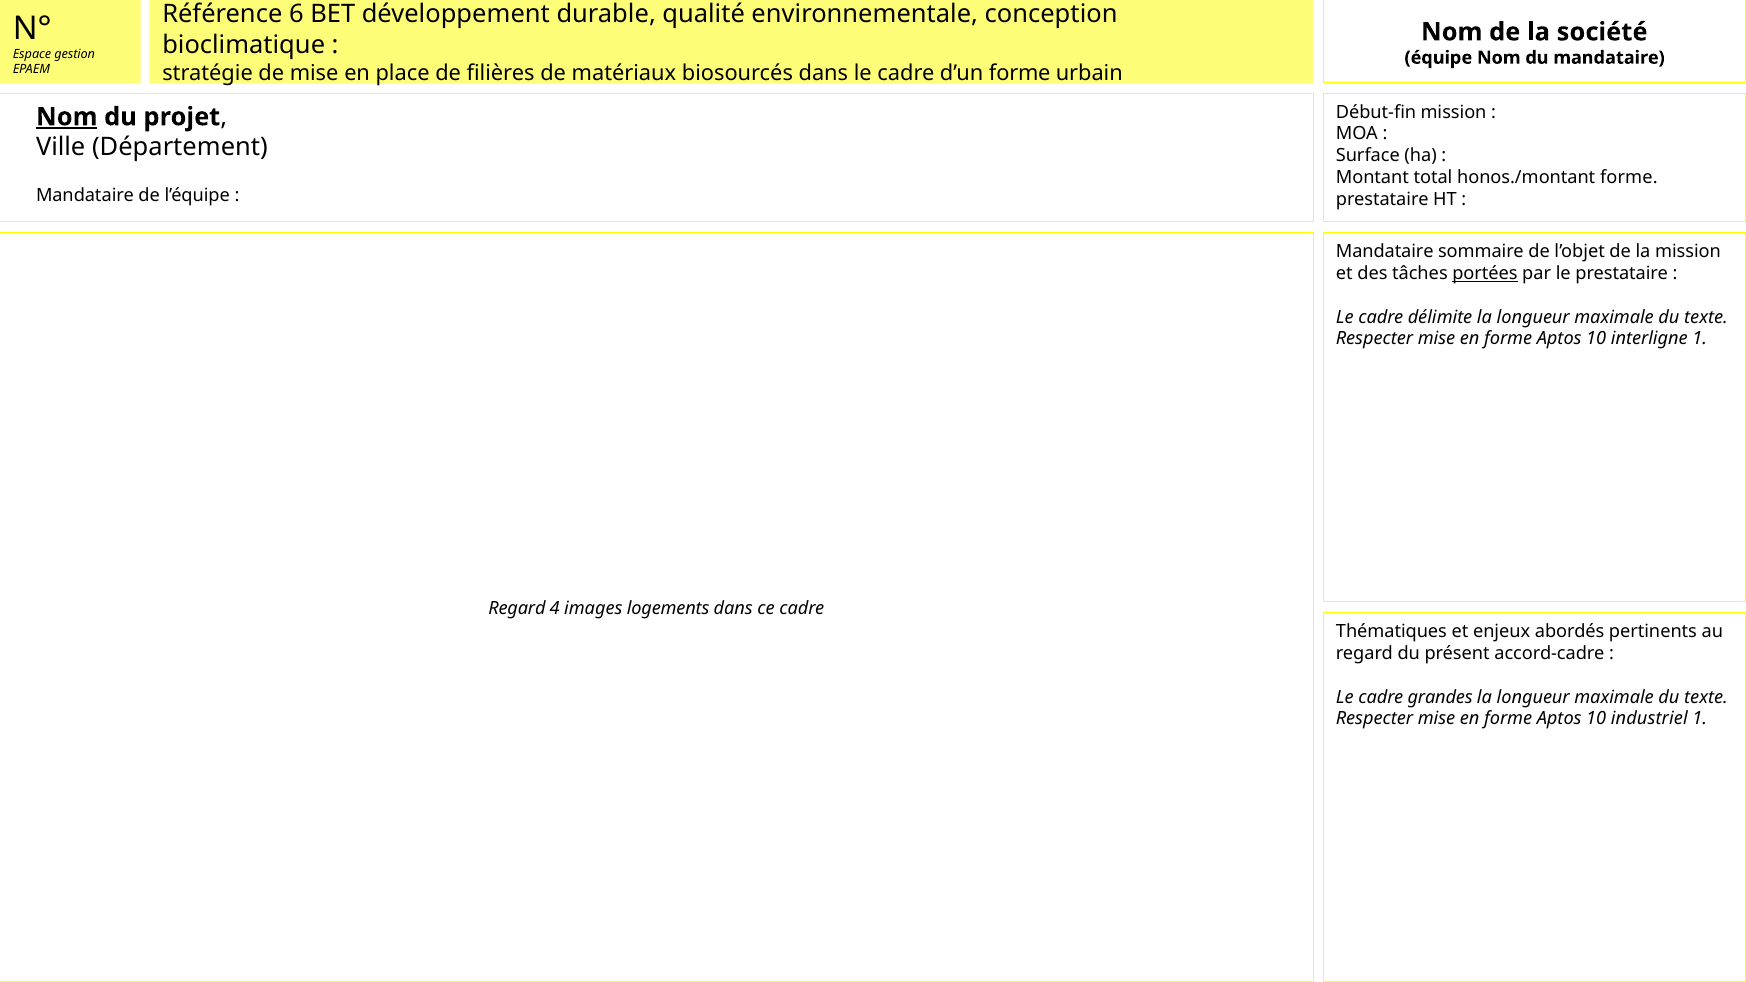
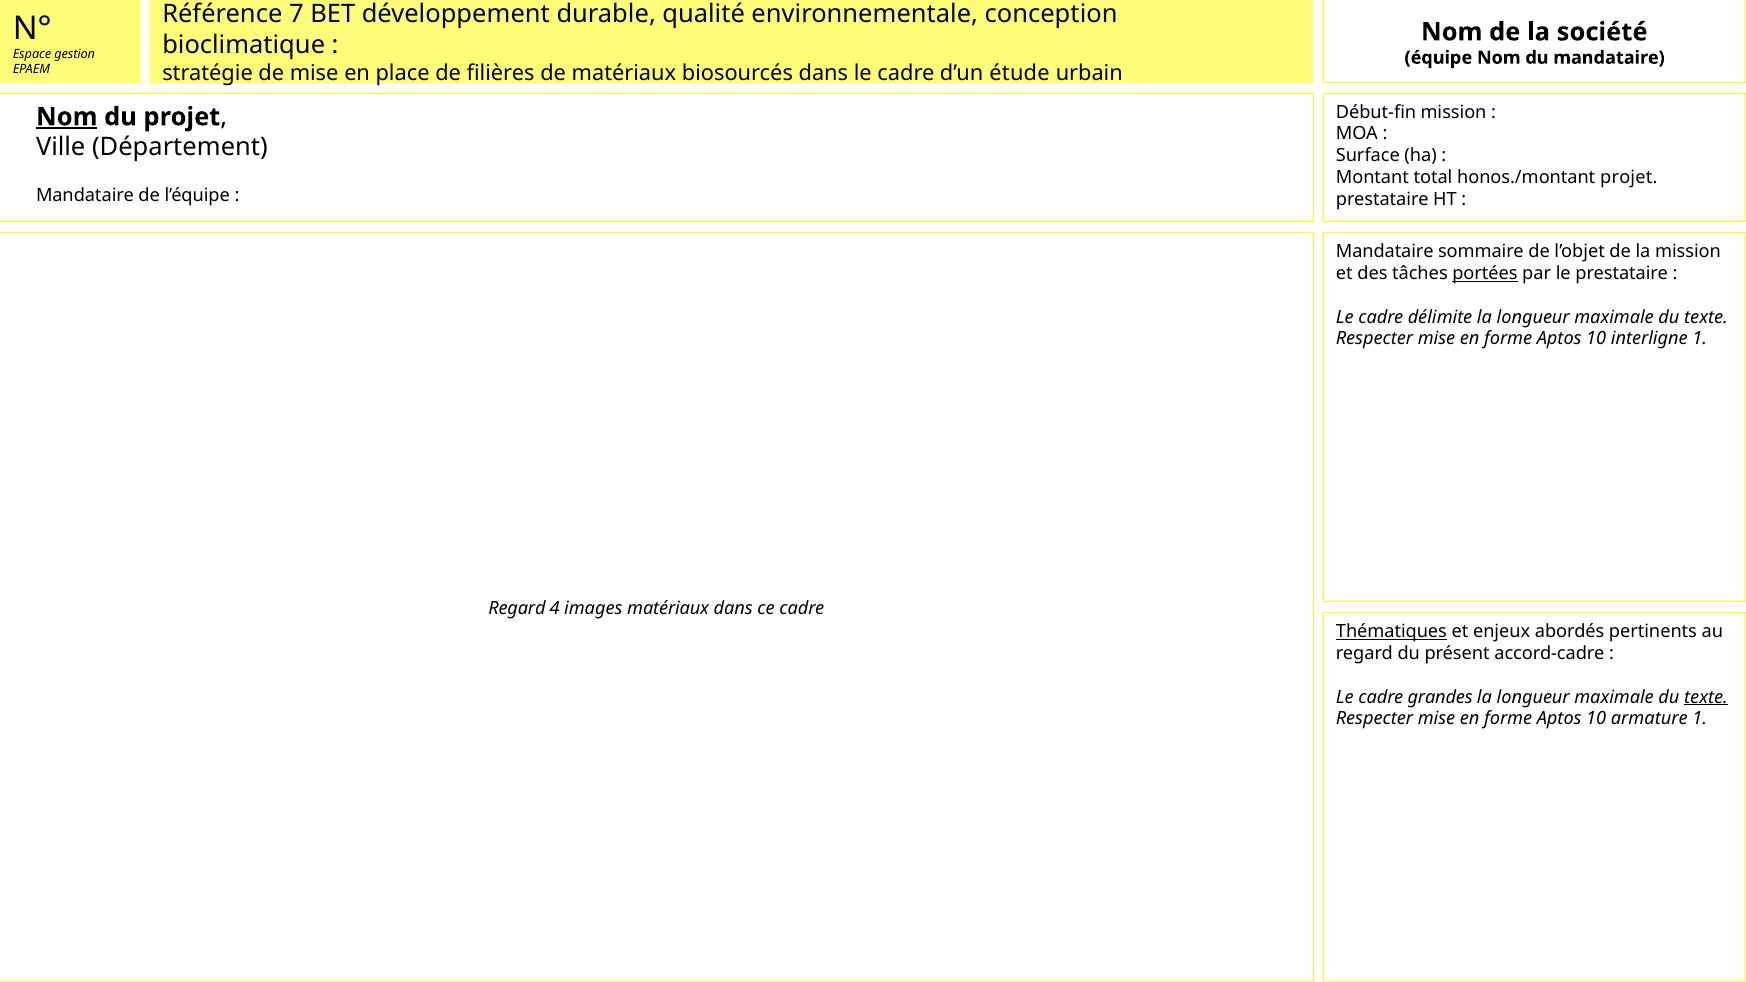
6: 6 -> 7
d’un forme: forme -> étude
honos./montant forme: forme -> projet
images logements: logements -> matériaux
Thématiques underline: none -> present
texte at (1706, 697) underline: none -> present
industriel: industriel -> armature
